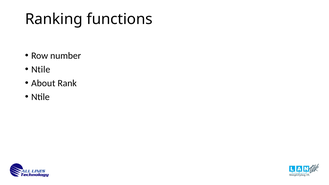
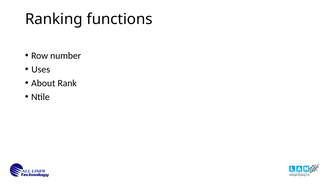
Ntile at (41, 69): Ntile -> Uses
